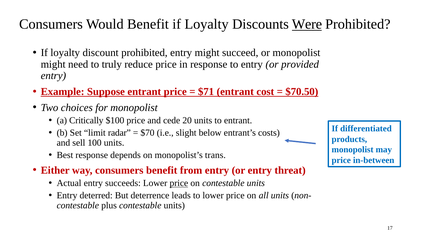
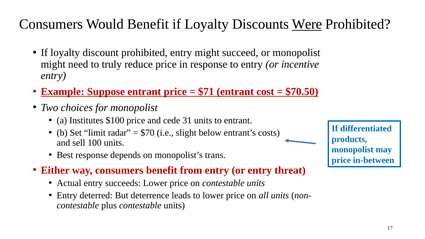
provided: provided -> incentive
Critically: Critically -> Institutes
20: 20 -> 31
price at (179, 183) underline: present -> none
